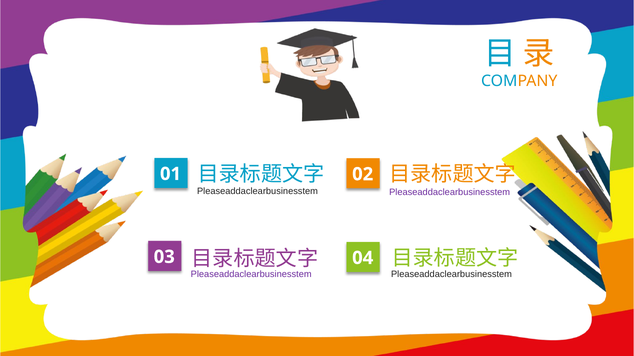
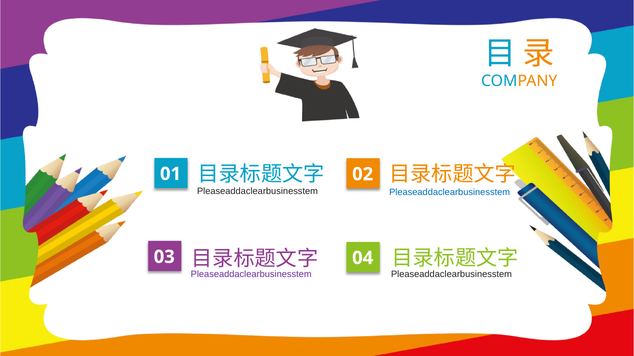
Pleaseaddaclearbusinesstem at (450, 192) colour: purple -> blue
